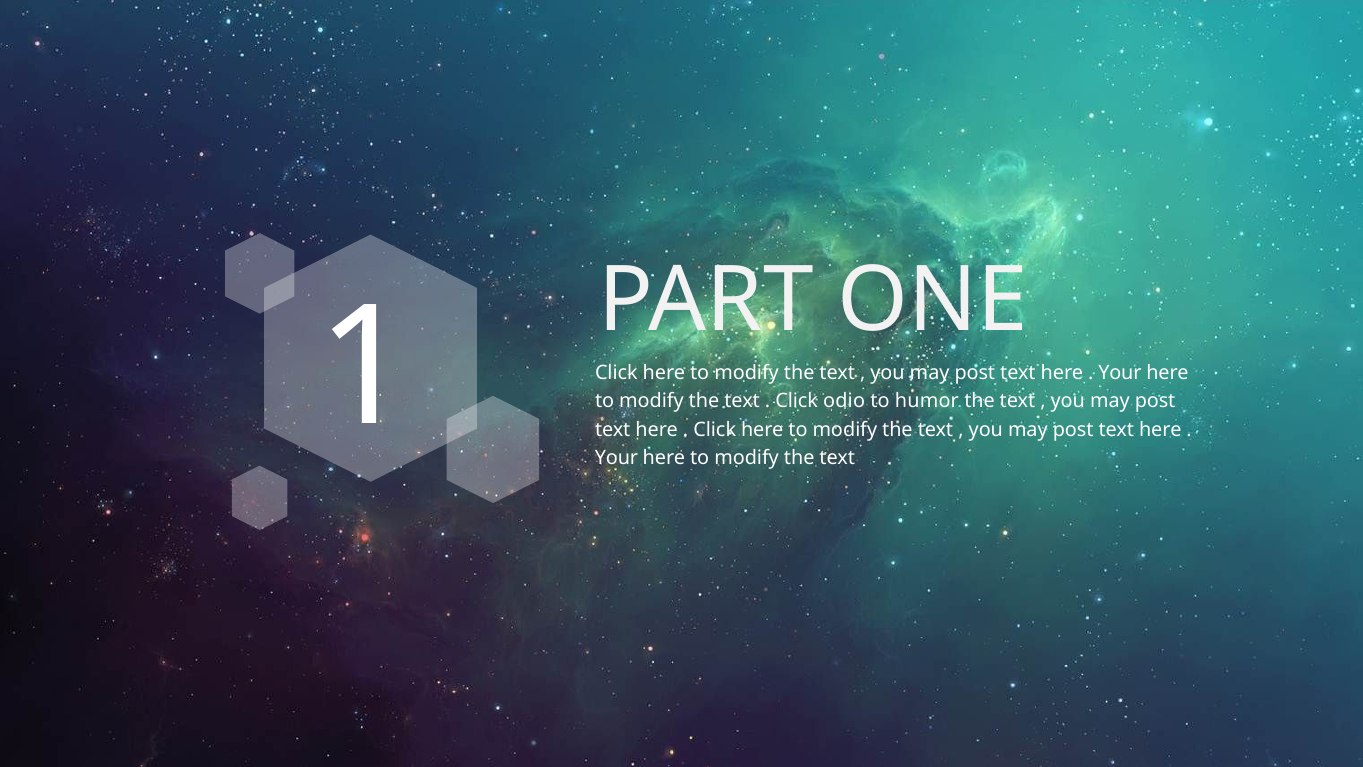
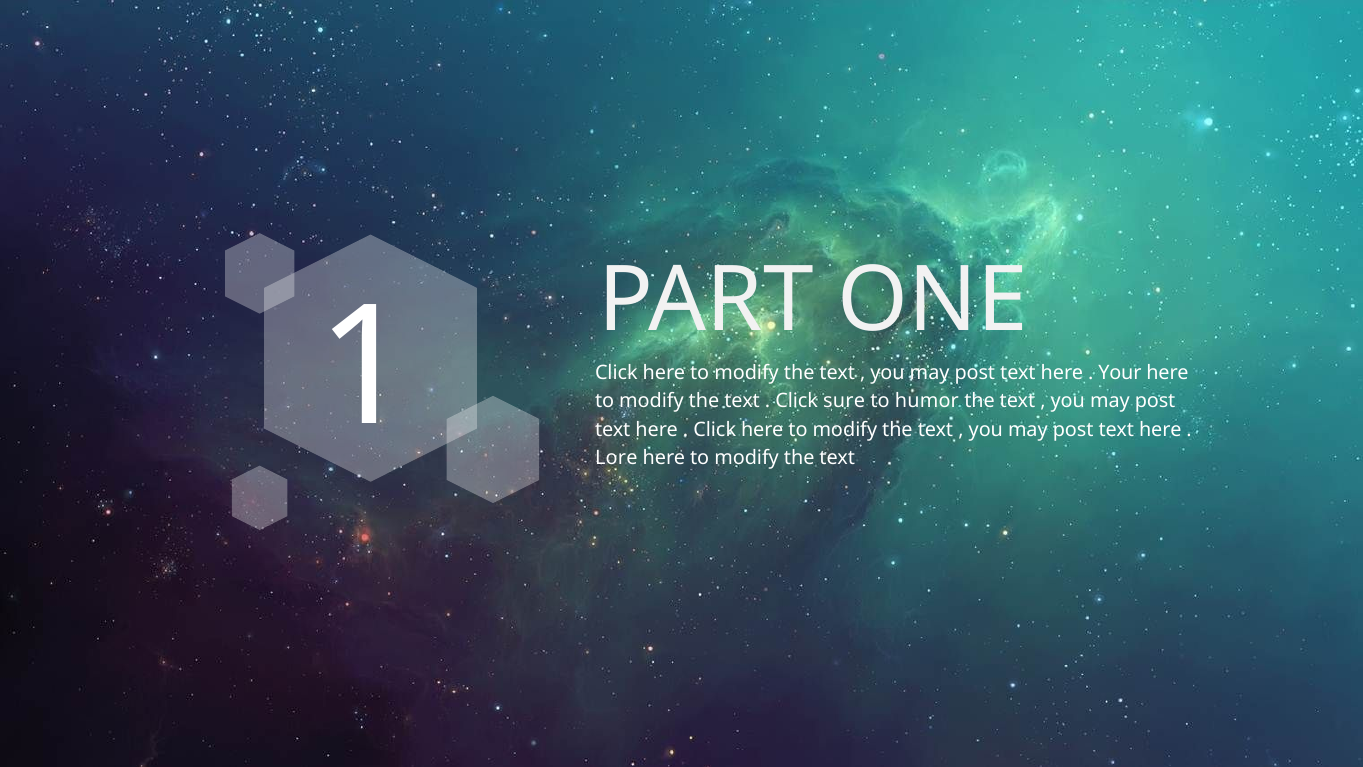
odio: odio -> sure
Your at (616, 458): Your -> Lore
